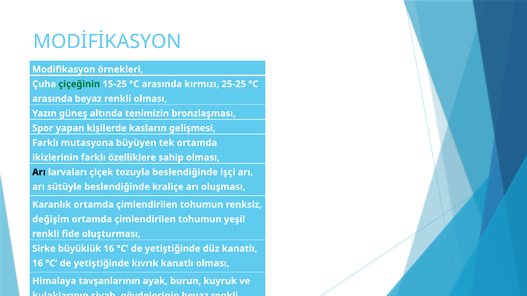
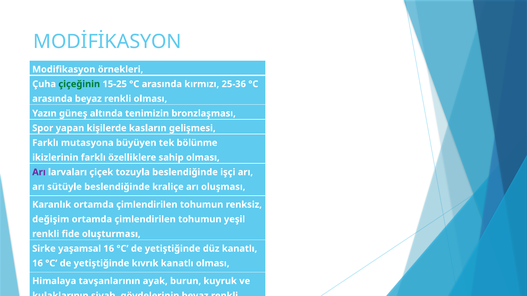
25-25: 25-25 -> 25-36
tek ortamda: ortamda -> bölünme
Arı at (39, 172) colour: black -> purple
büyüklük: büyüklük -> yaşamsal
